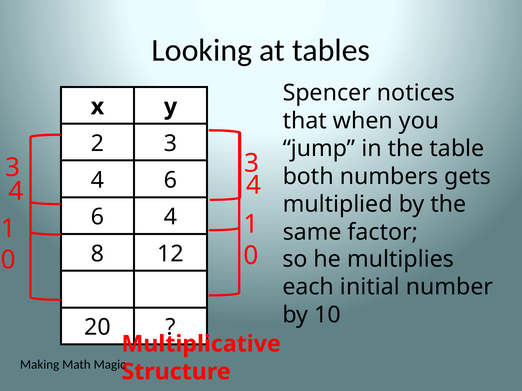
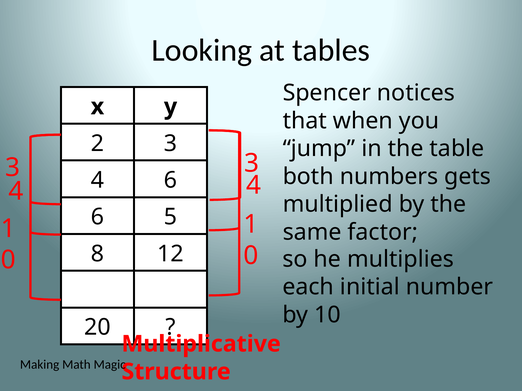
6 4: 4 -> 5
